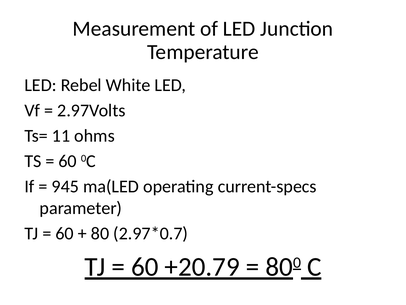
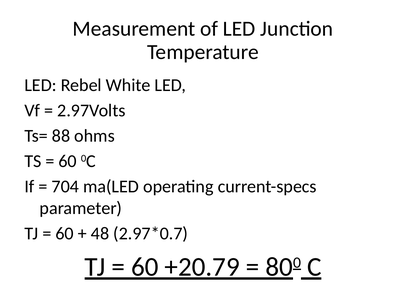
11: 11 -> 88
945: 945 -> 704
80: 80 -> 48
